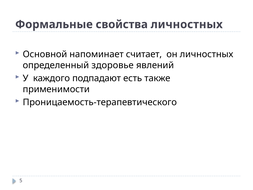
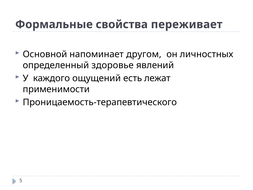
свойства личностных: личностных -> переживает
считает: считает -> другом
подпадают: подпадают -> ощущений
также: также -> лежат
